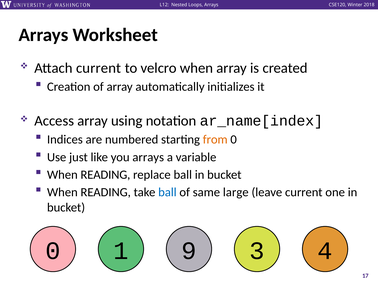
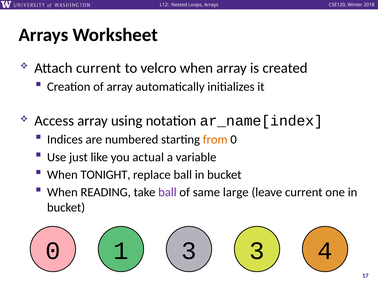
you arrays: arrays -> actual
READING at (105, 175): READING -> TONIGHT
ball at (167, 193) colour: blue -> purple
1 9: 9 -> 3
